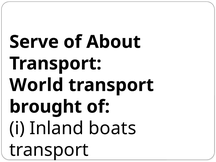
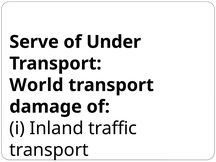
About: About -> Under
brought: brought -> damage
boats: boats -> traffic
